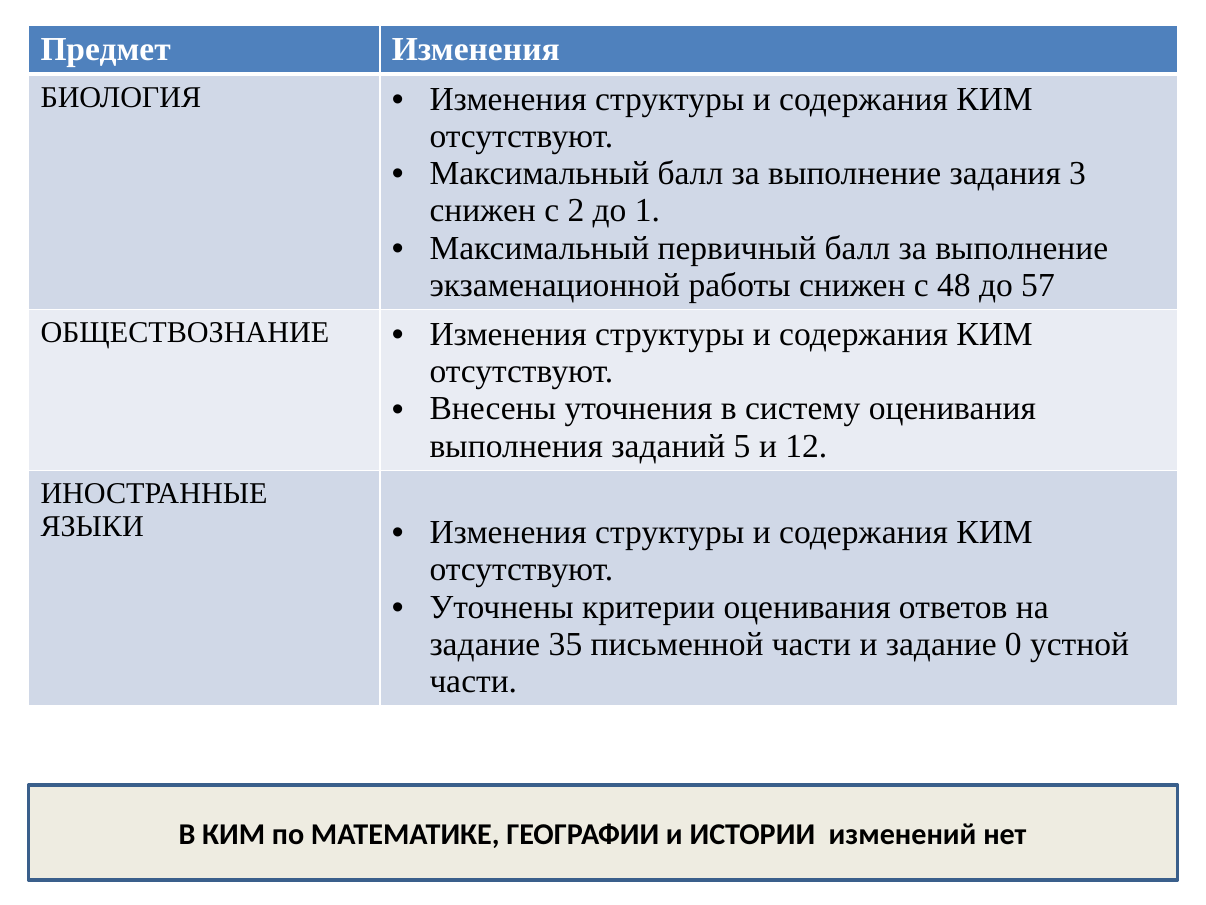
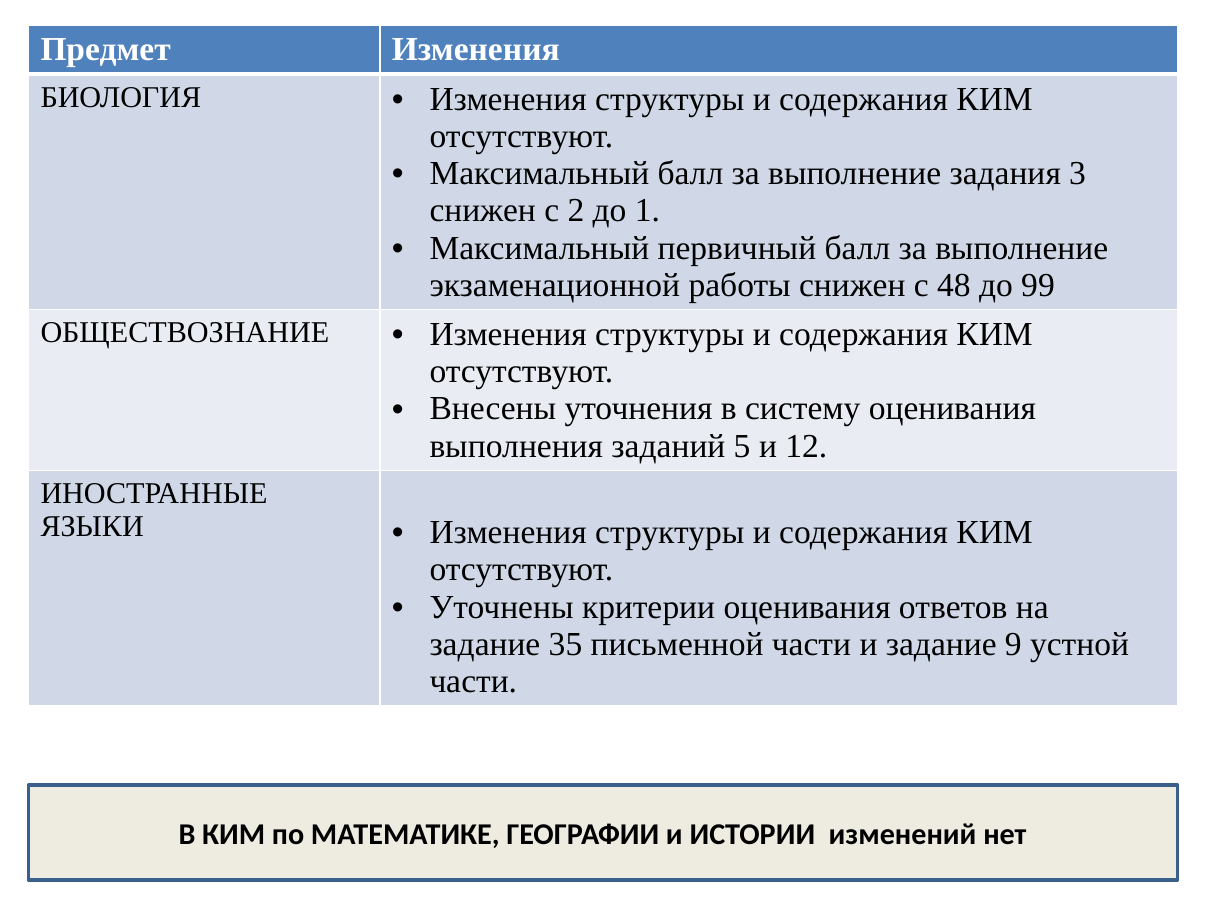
57: 57 -> 99
0: 0 -> 9
